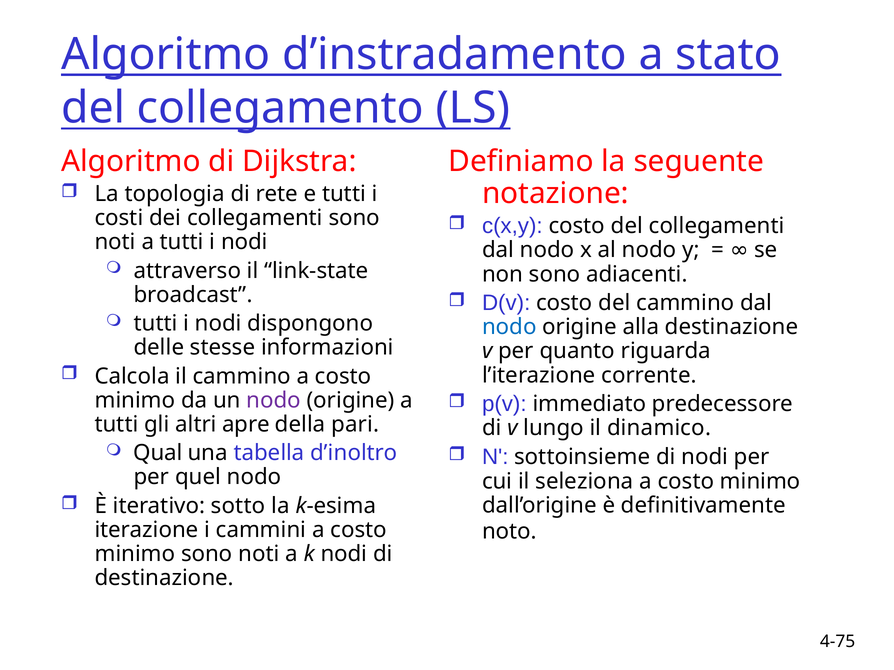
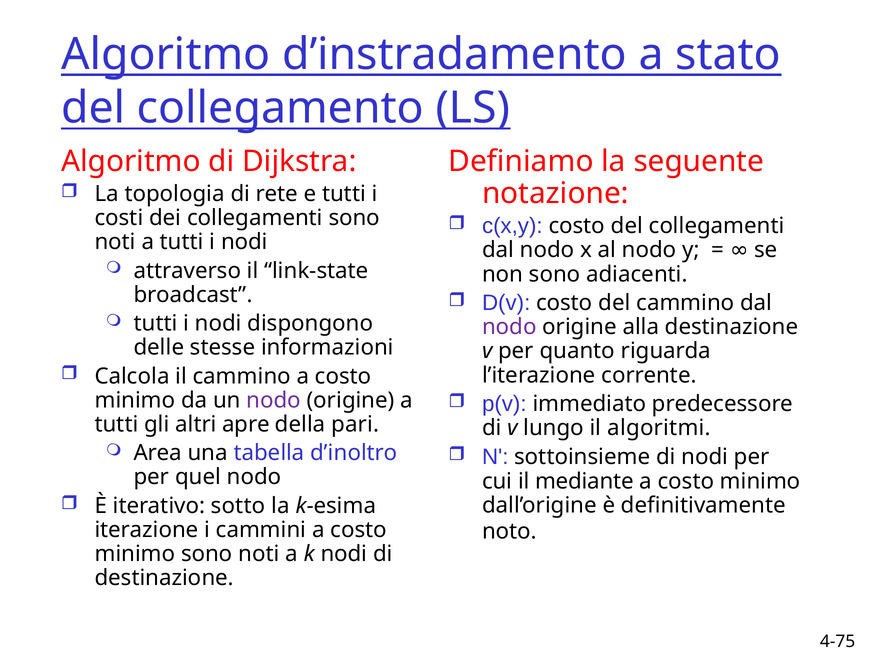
nodo at (509, 327) colour: blue -> purple
dinamico: dinamico -> algoritmi
Qual: Qual -> Area
seleziona: seleziona -> mediante
